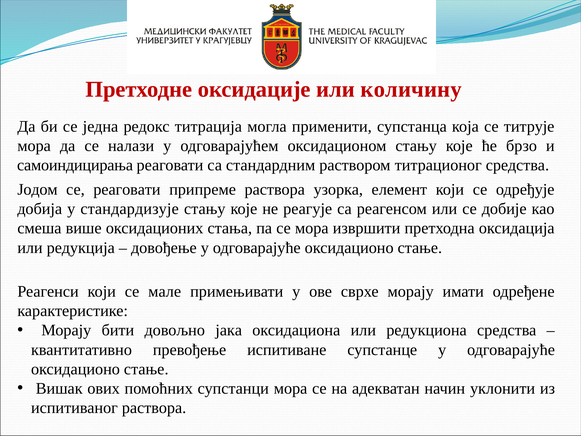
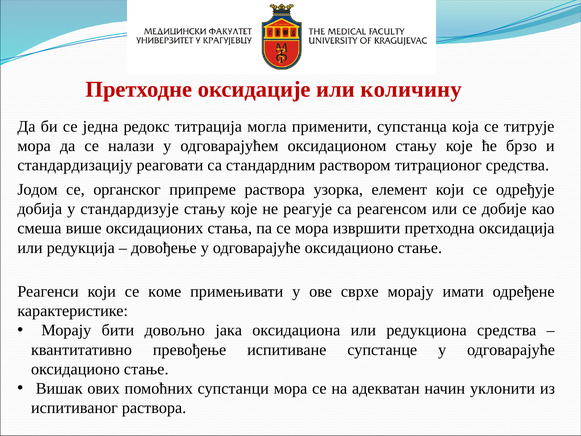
самоиндицирања: самоиндицирања -> стандардизацију
се реаговати: реаговати -> органског
мале: мале -> коме
